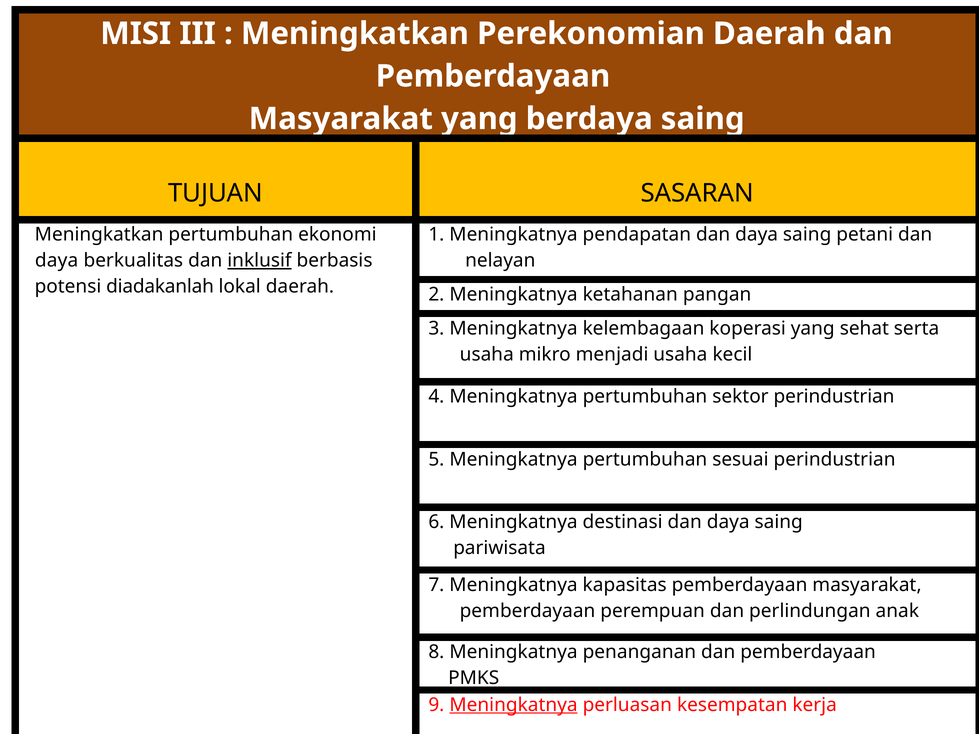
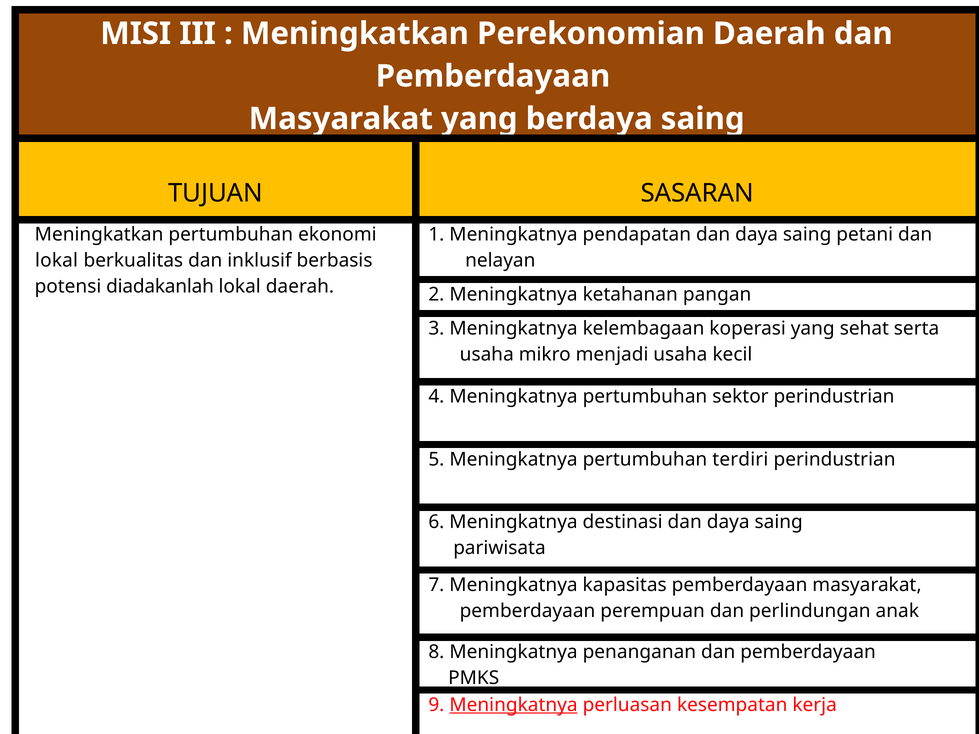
daya at (57, 261): daya -> lokal
inklusif underline: present -> none
sesuai: sesuai -> terdiri
